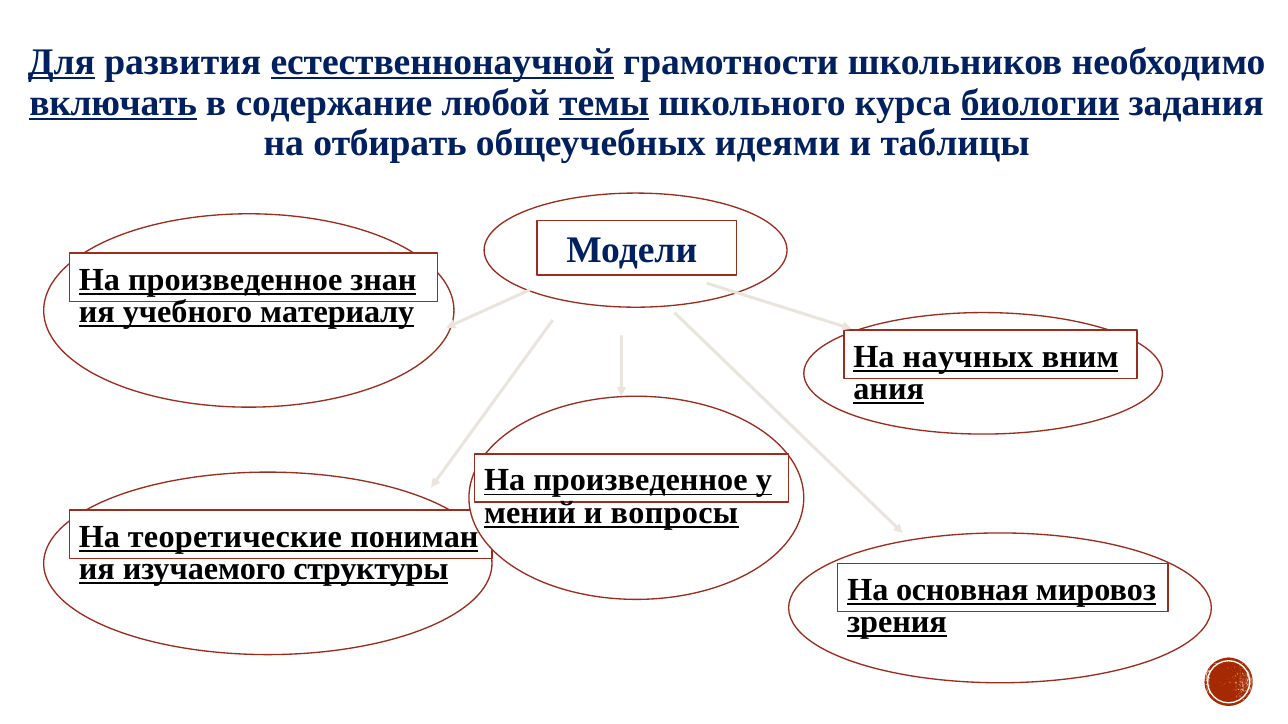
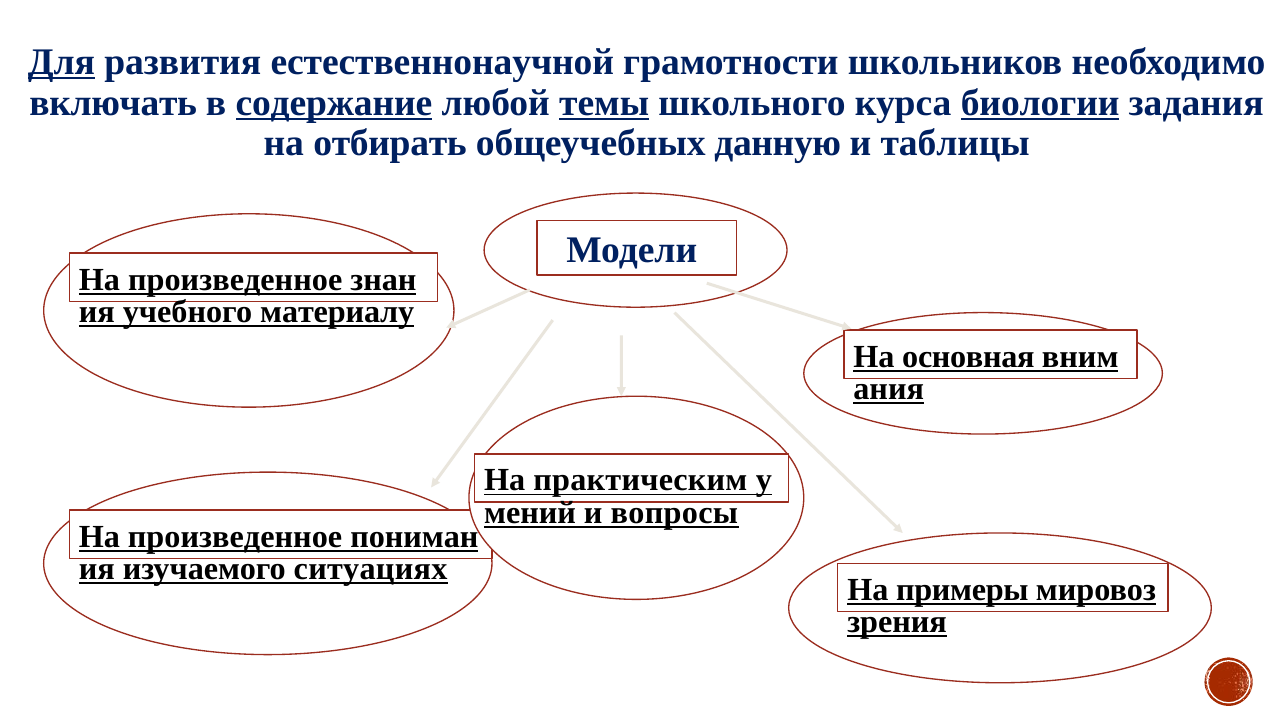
естественнонаучной underline: present -> none
включать underline: present -> none
содержание underline: none -> present
идеями: идеями -> данную
научных: научных -> основная
произведенное at (640, 481): произведенное -> практическим
теоретические at (235, 537): теоретические -> произведенное
структуры: структуры -> ситуациях
основная: основная -> примеры
